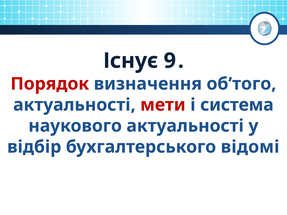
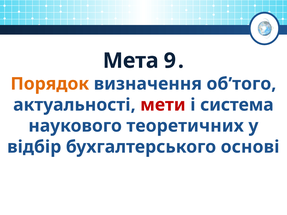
Існує: Існує -> Мета
Порядок colour: red -> orange
наукового актуальності: актуальності -> теоретичних
відомі: відомі -> основі
